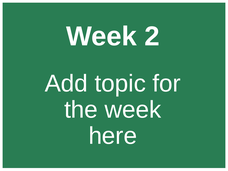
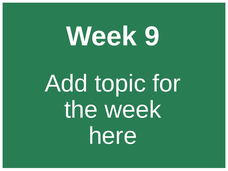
2: 2 -> 9
